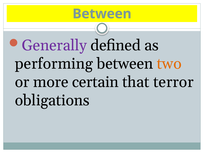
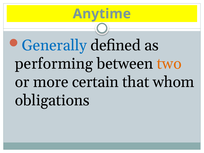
Between at (102, 14): Between -> Anytime
Generally colour: purple -> blue
terror: terror -> whom
